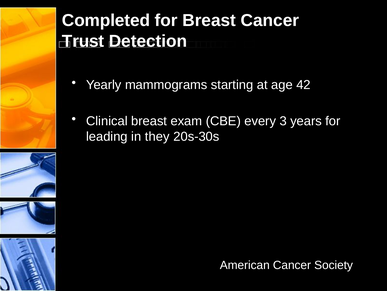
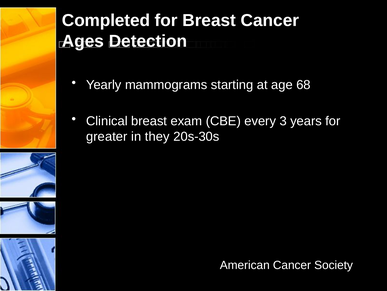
Trust: Trust -> Ages
42: 42 -> 68
leading: leading -> greater
